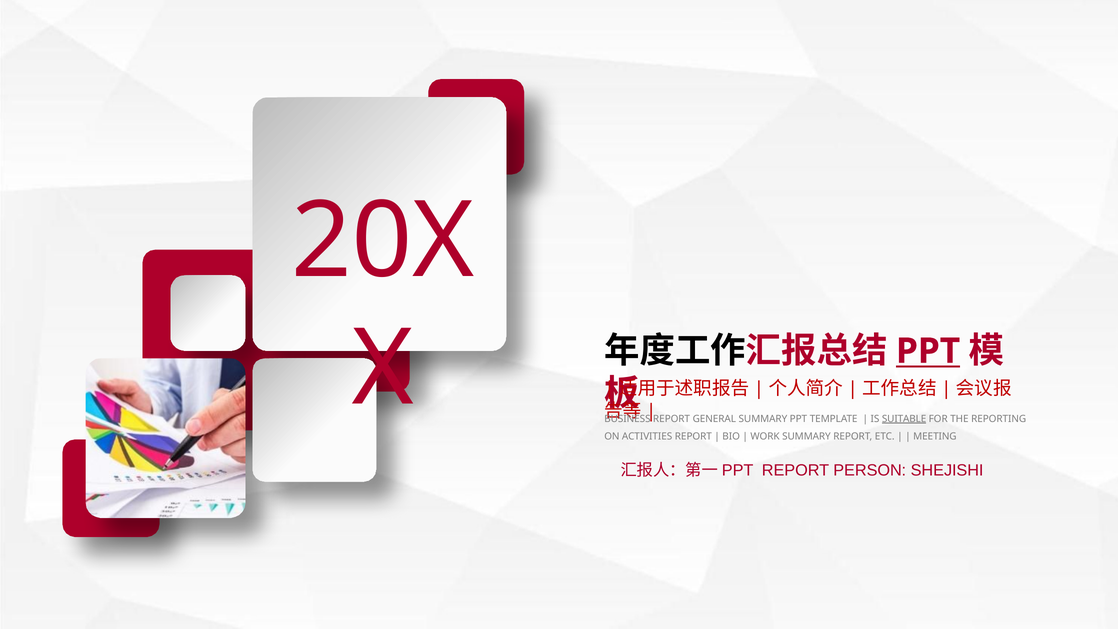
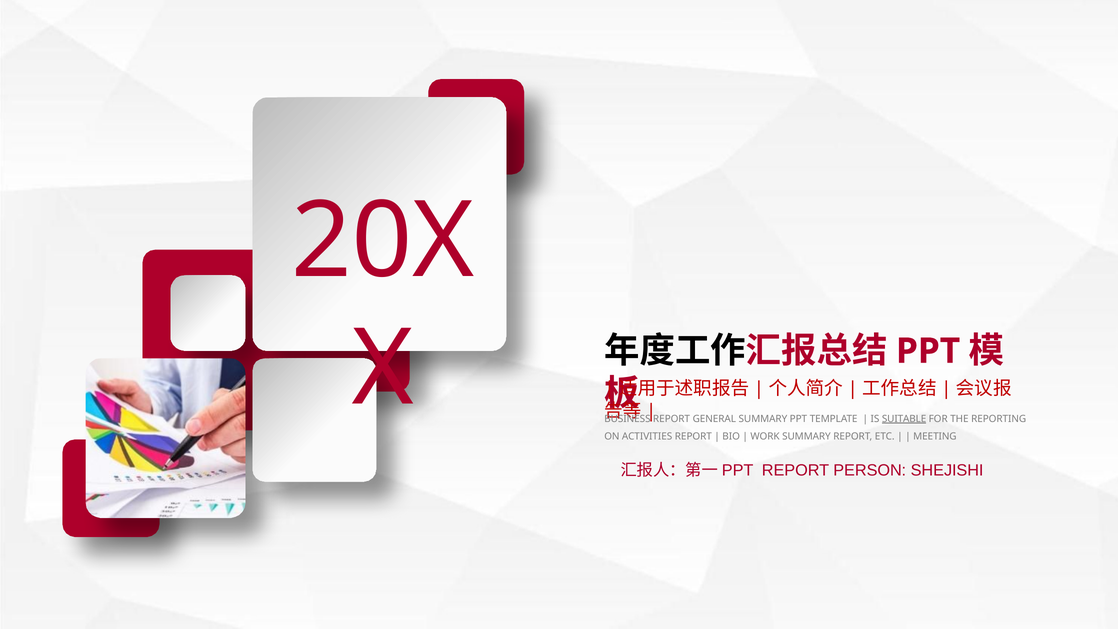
PPT at (928, 351) underline: present -> none
